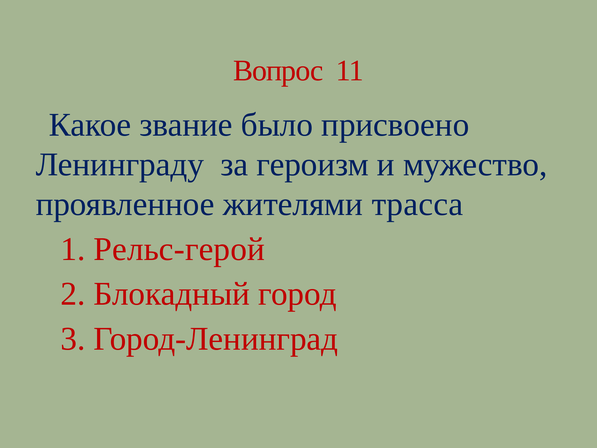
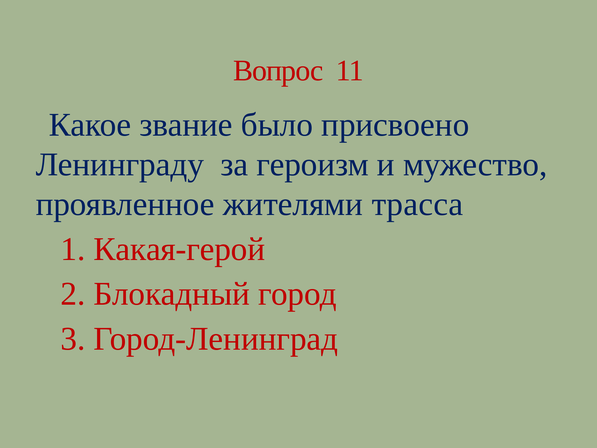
Рельс-герой: Рельс-герой -> Какая-герой
